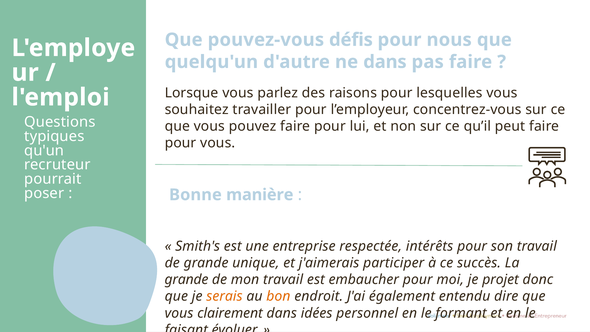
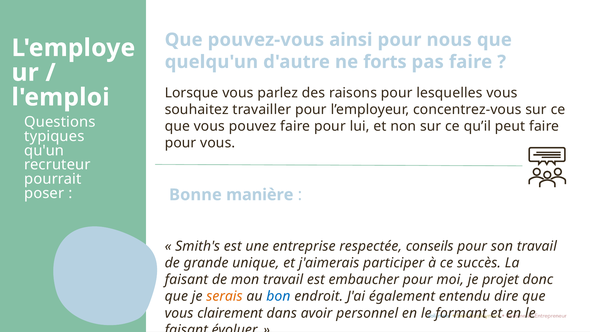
défis: défis -> ainsi
ne dans: dans -> forts
intérêts: intérêts -> conseils
grande at (186, 280): grande -> faisant
bon colour: orange -> blue
idées: idées -> avoir
